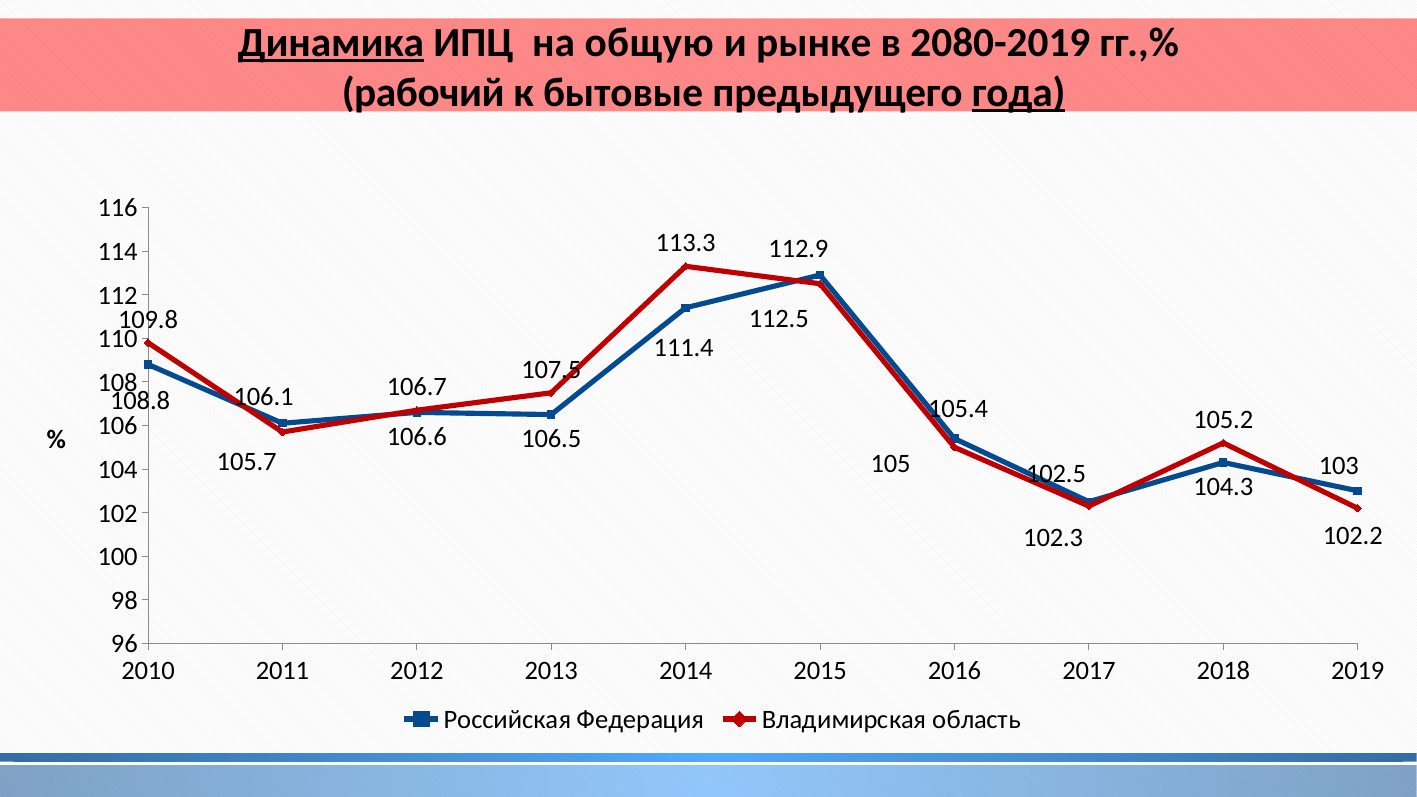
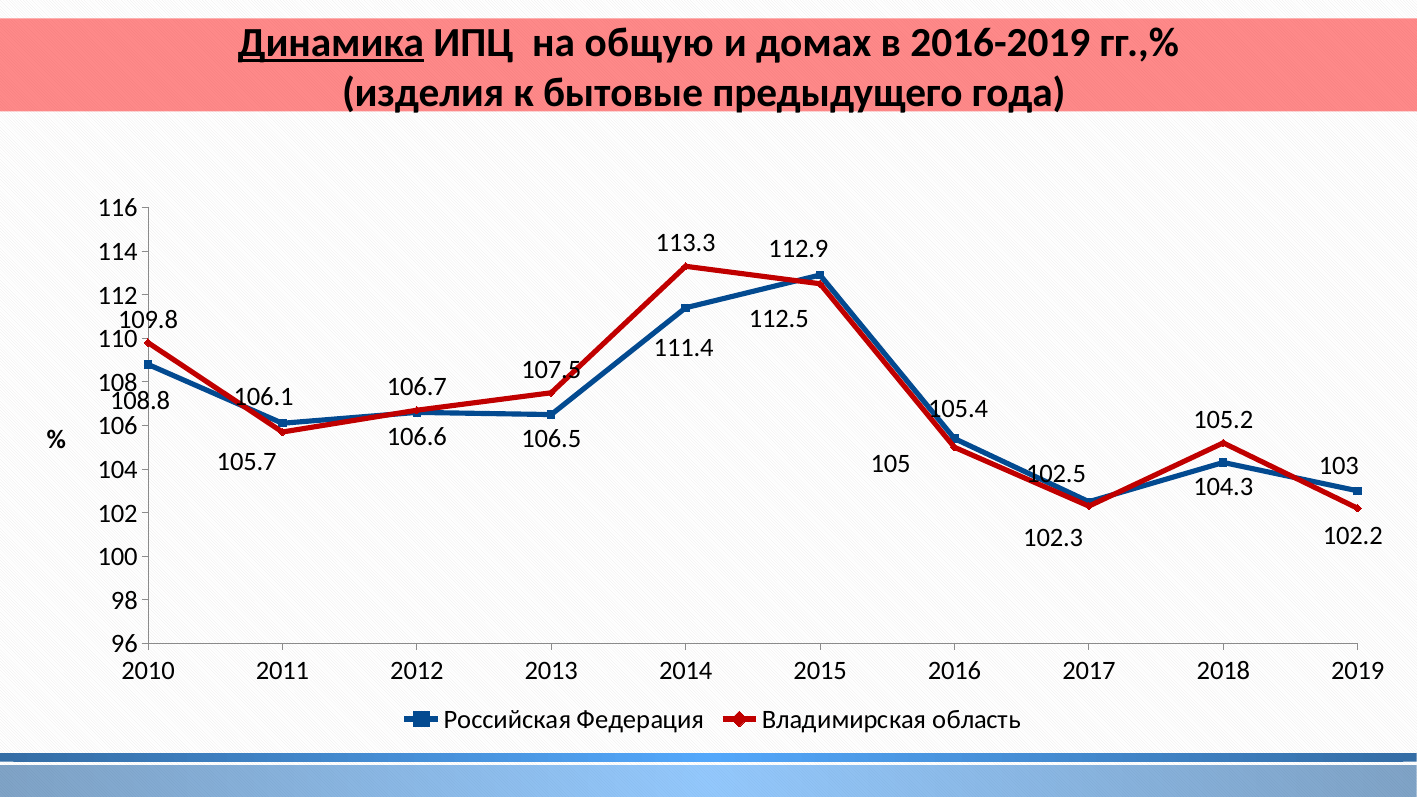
рынке: рынке -> домах
2080-2019: 2080-2019 -> 2016-2019
рабочий: рабочий -> изделия
года underline: present -> none
